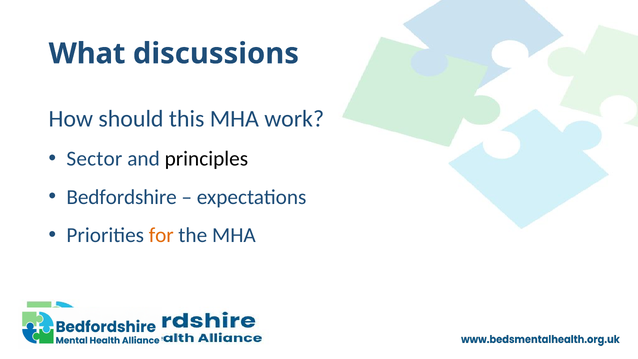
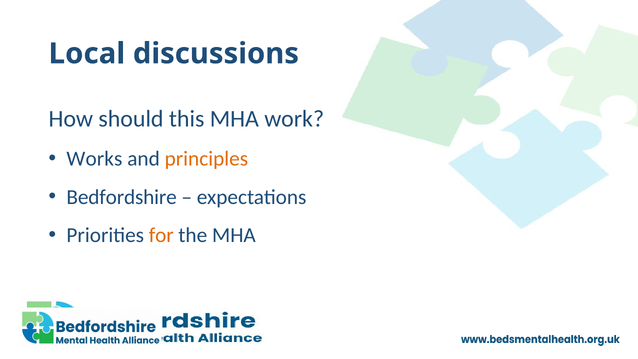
What: What -> Local
Sector: Sector -> Works
principles colour: black -> orange
